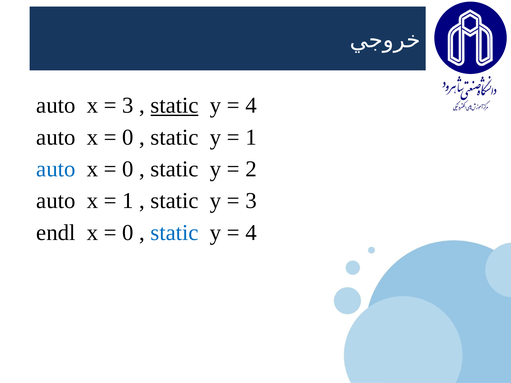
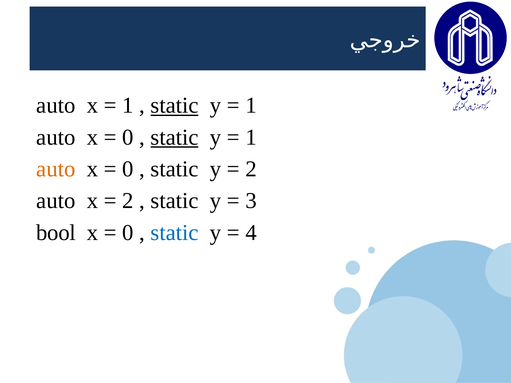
3 at (128, 106): 3 -> 1
4 at (251, 106): 4 -> 1
static at (175, 137) underline: none -> present
auto at (56, 169) colour: blue -> orange
1 at (128, 201): 1 -> 2
endl: endl -> bool
